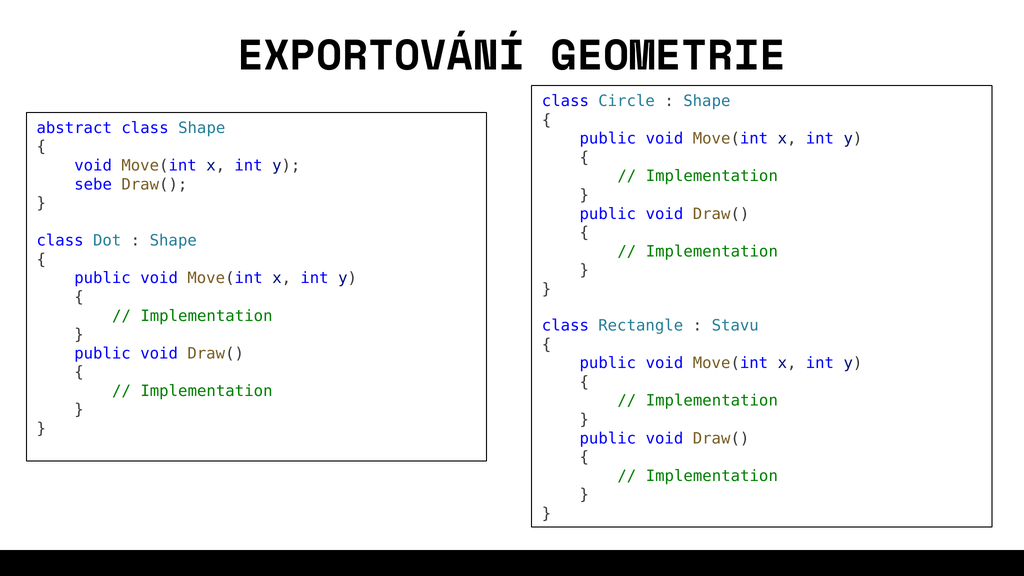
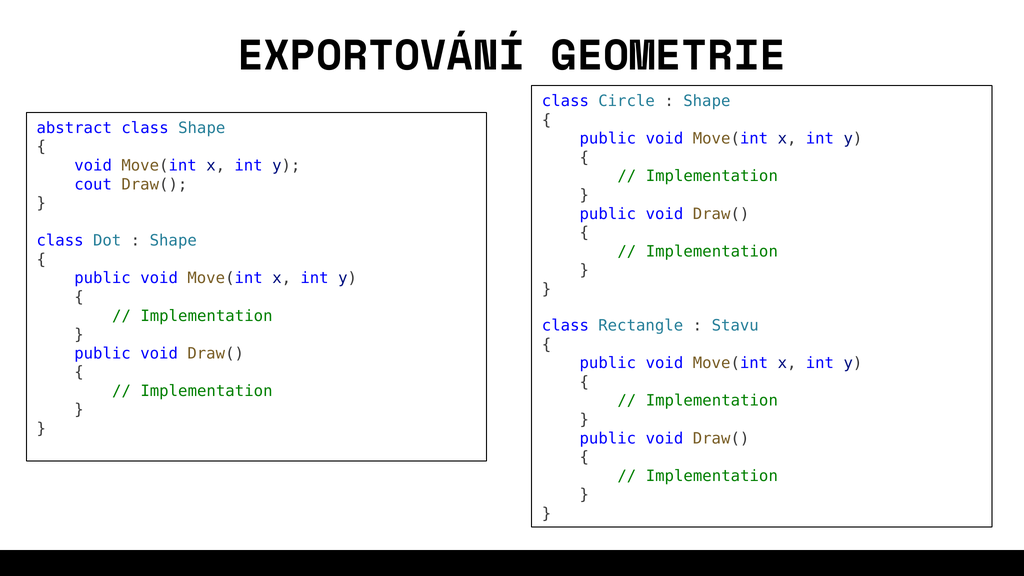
sebe: sebe -> cout
